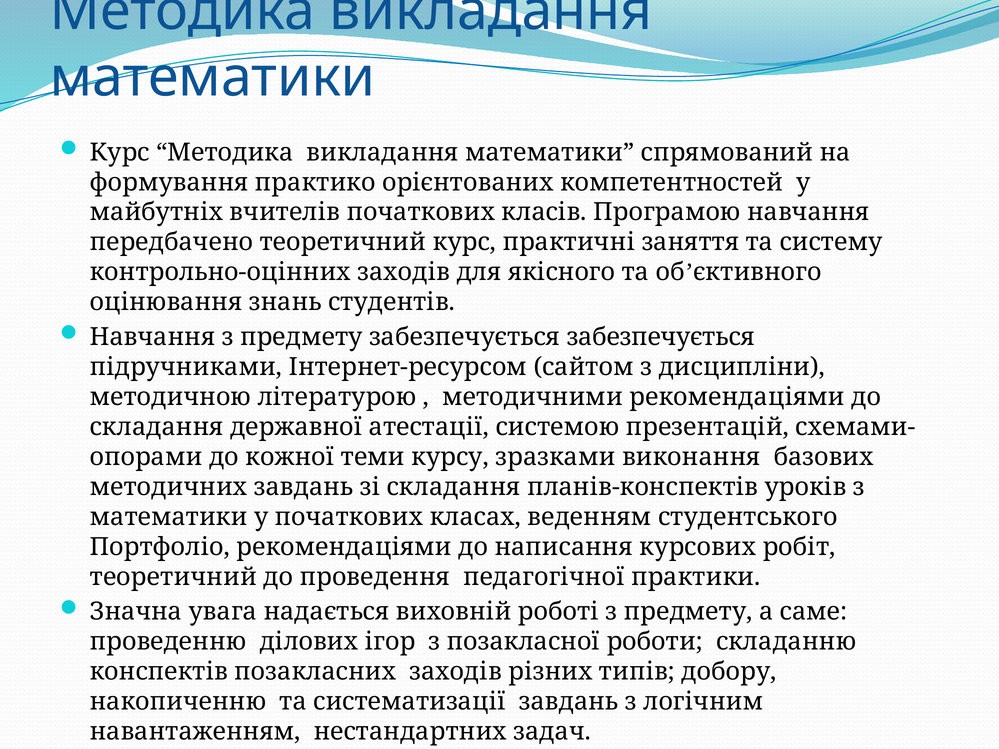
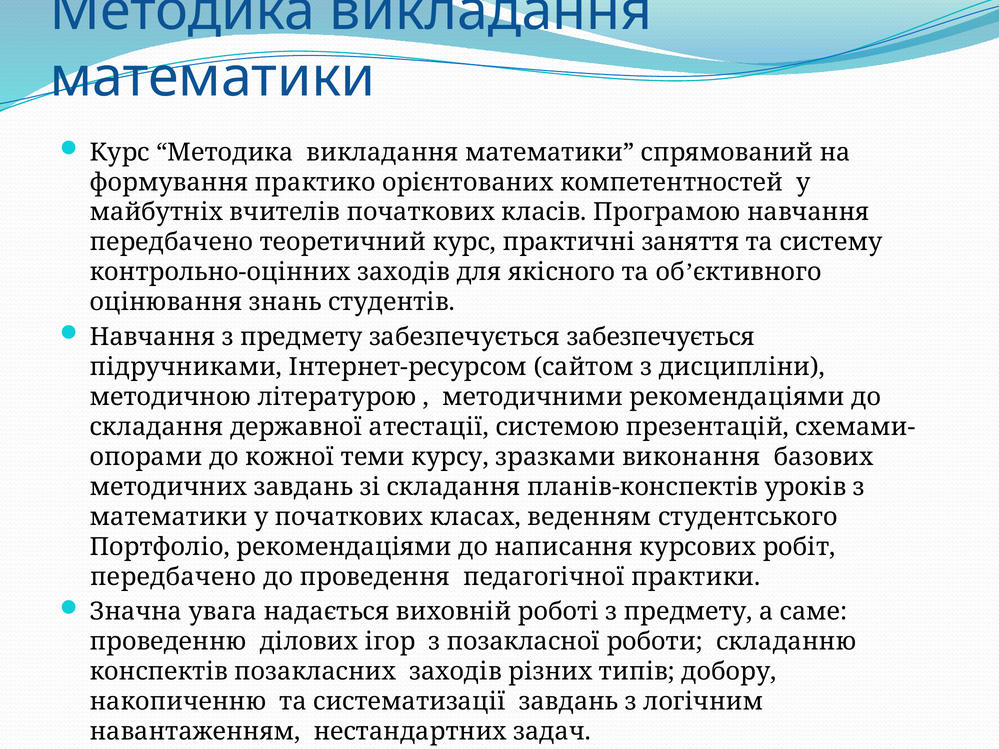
теоретичний at (173, 577): теоретичний -> передбачено
